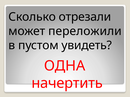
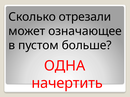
переложили: переложили -> означающее
увидеть: увидеть -> больше
